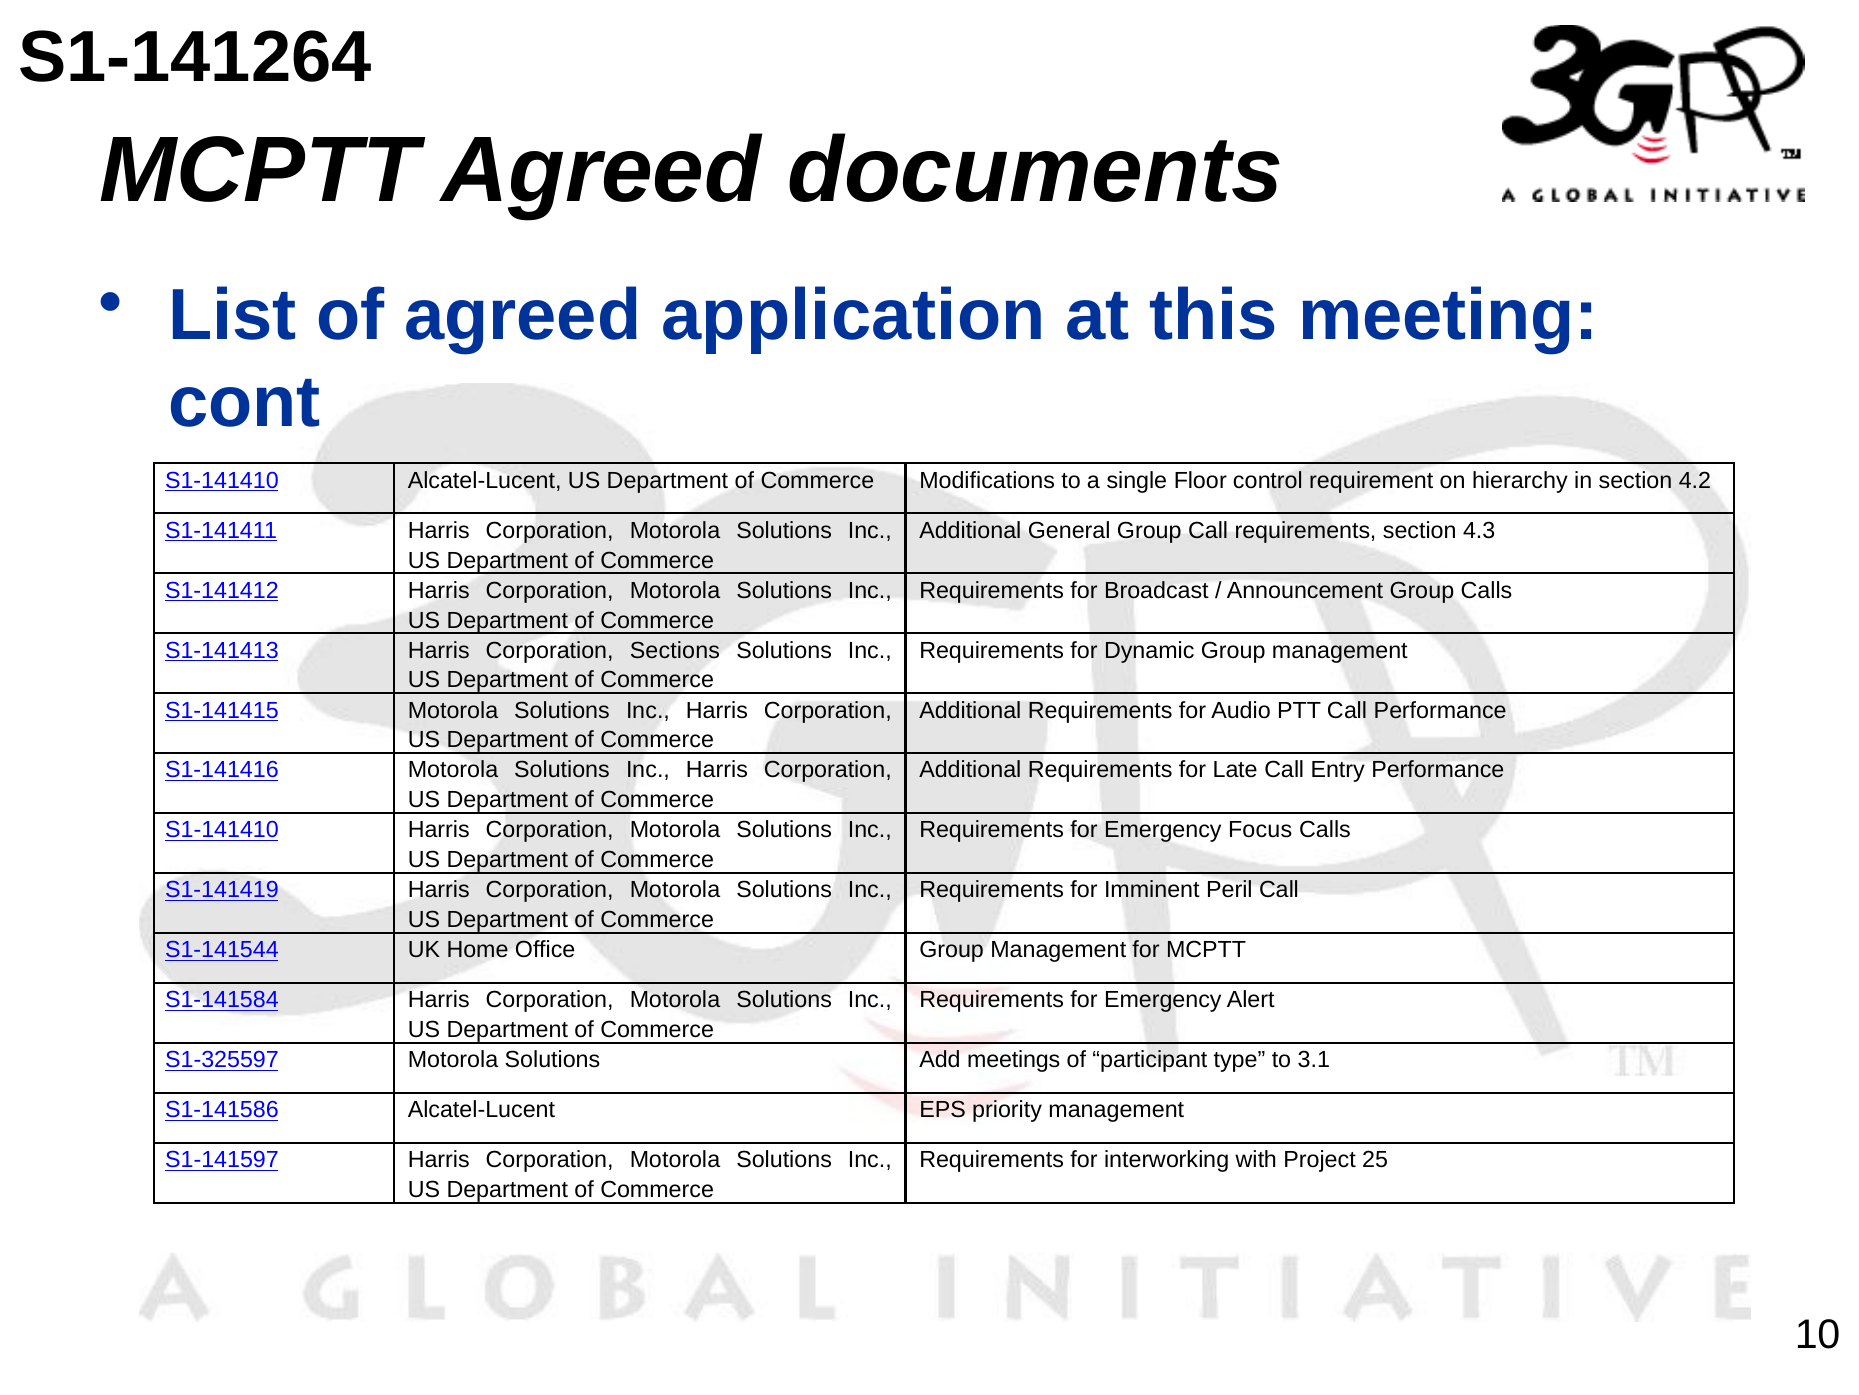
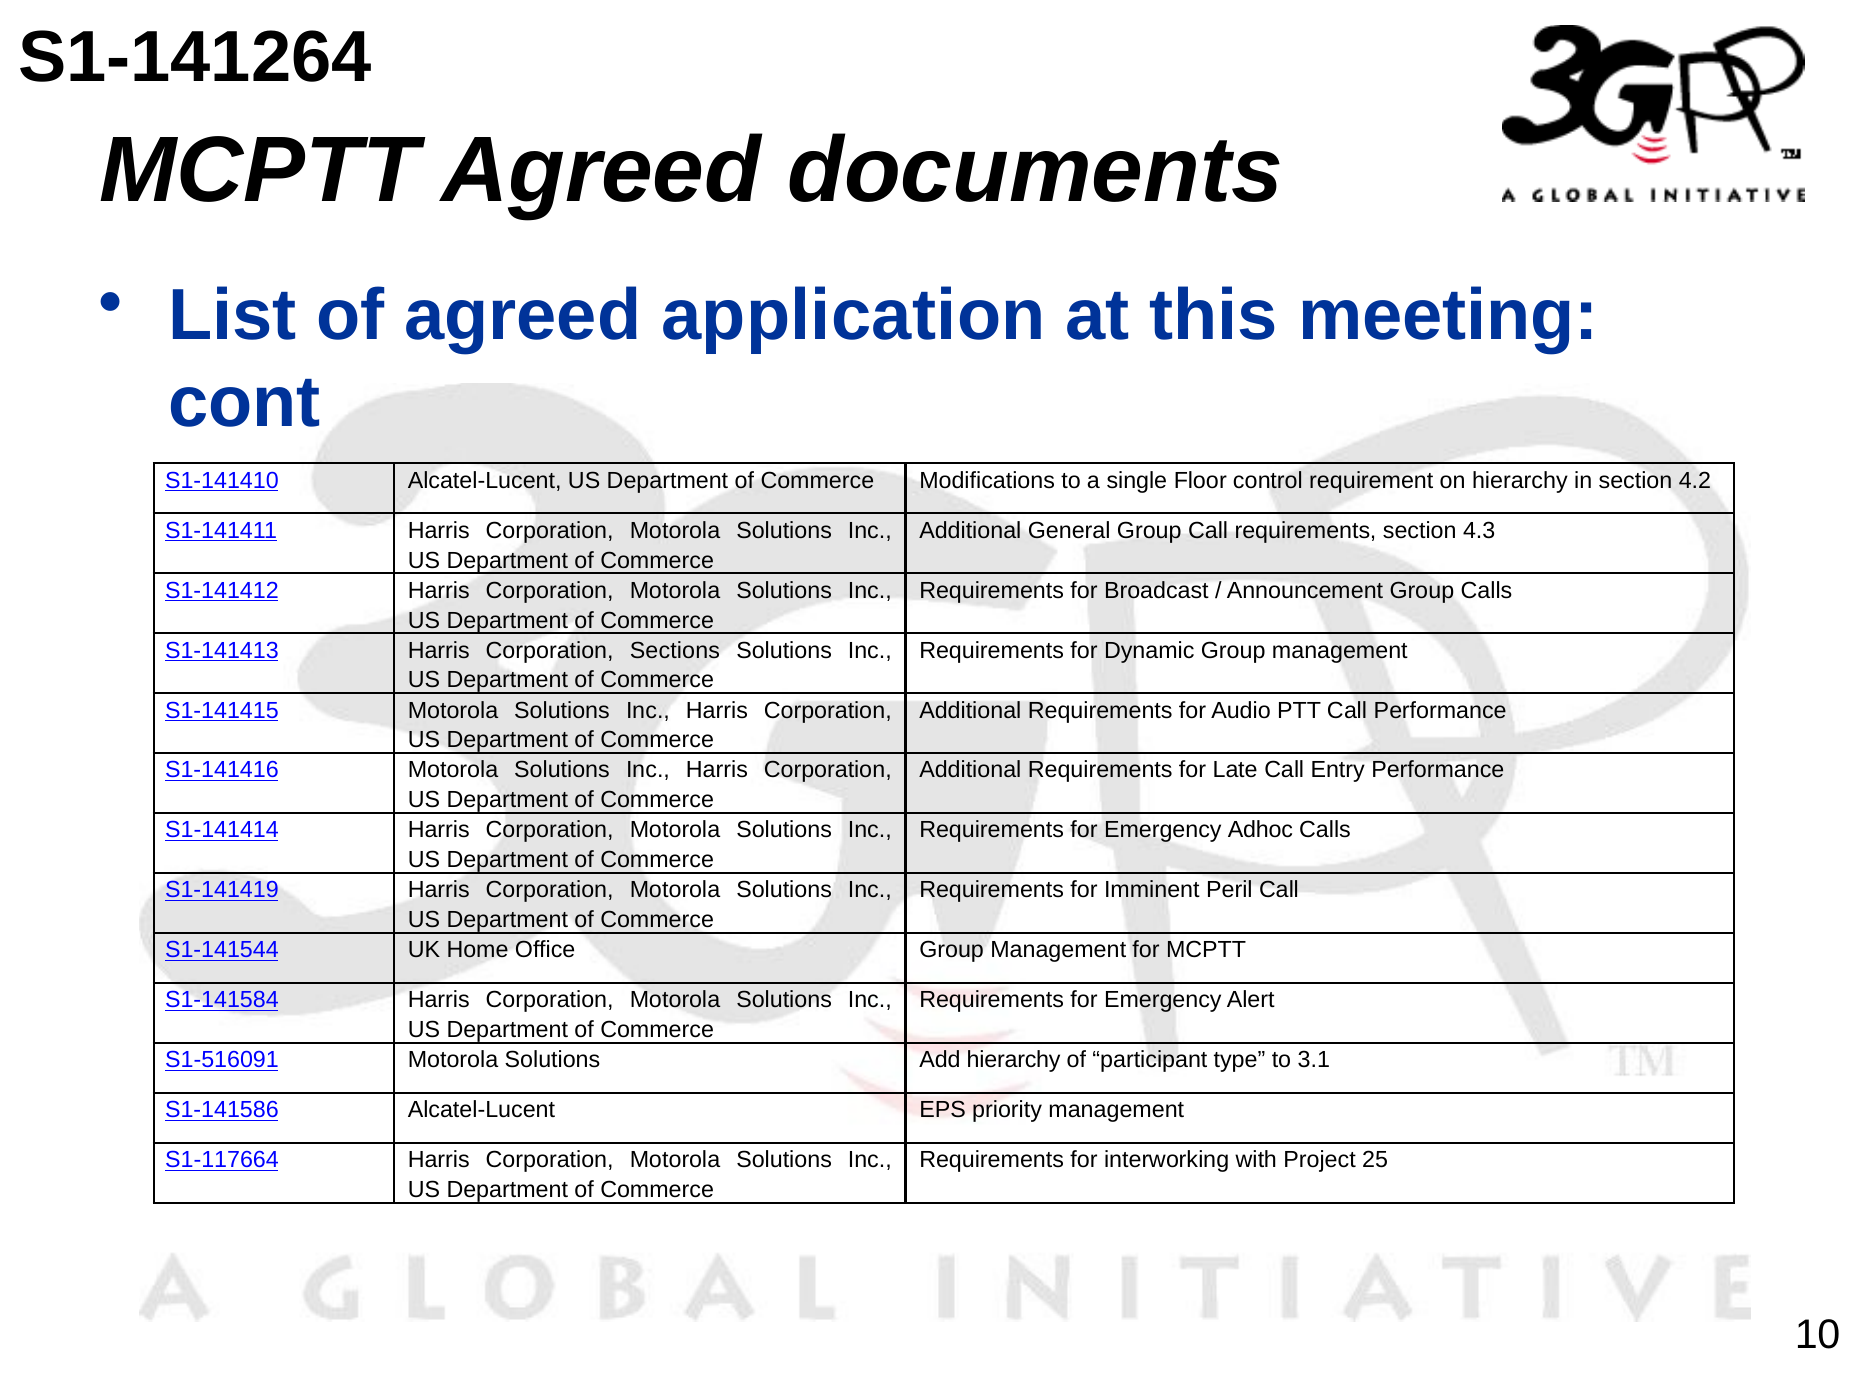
S1-141410 at (222, 830): S1-141410 -> S1-141414
Focus: Focus -> Adhoc
S1-325597: S1-325597 -> S1-516091
Add meetings: meetings -> hierarchy
S1-141597: S1-141597 -> S1-117664
